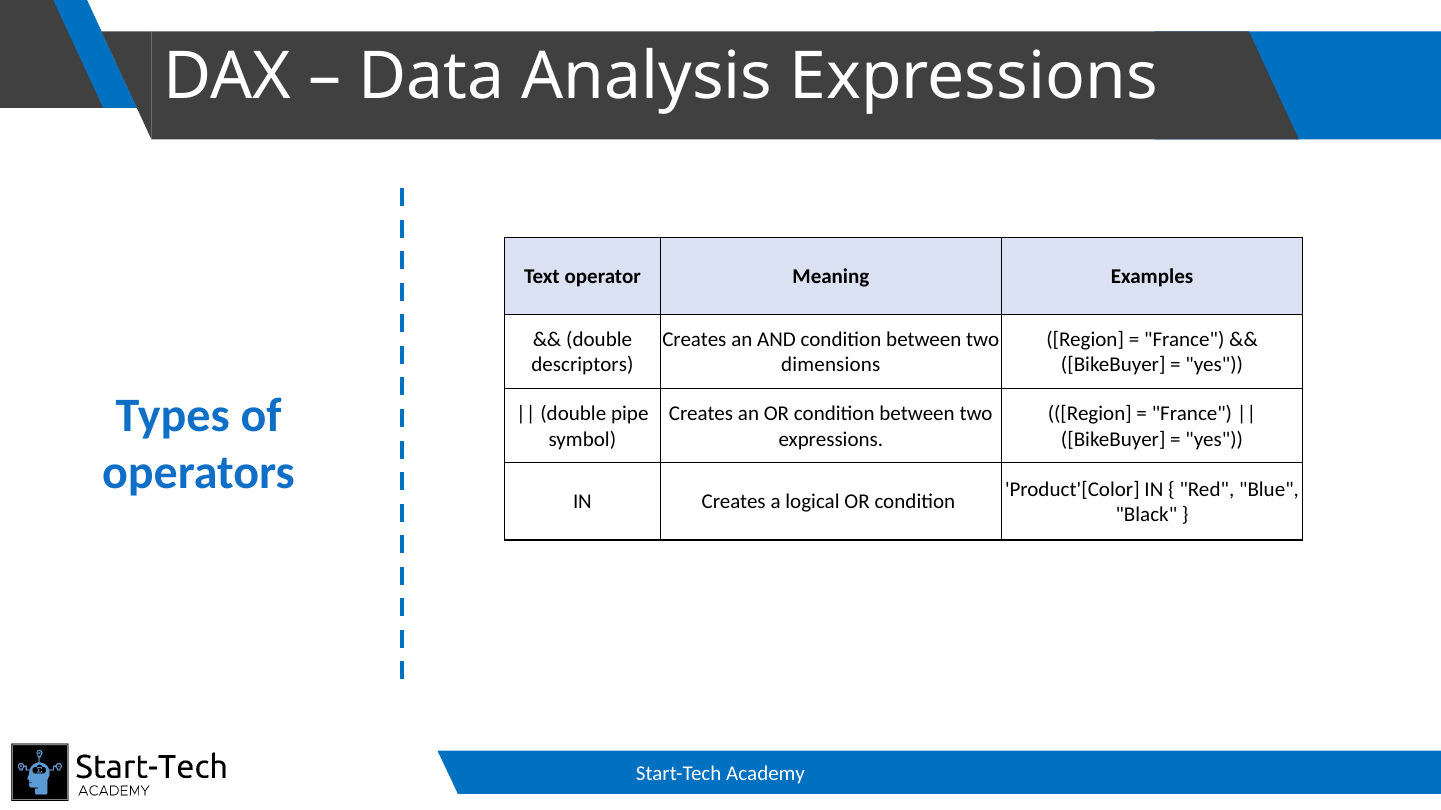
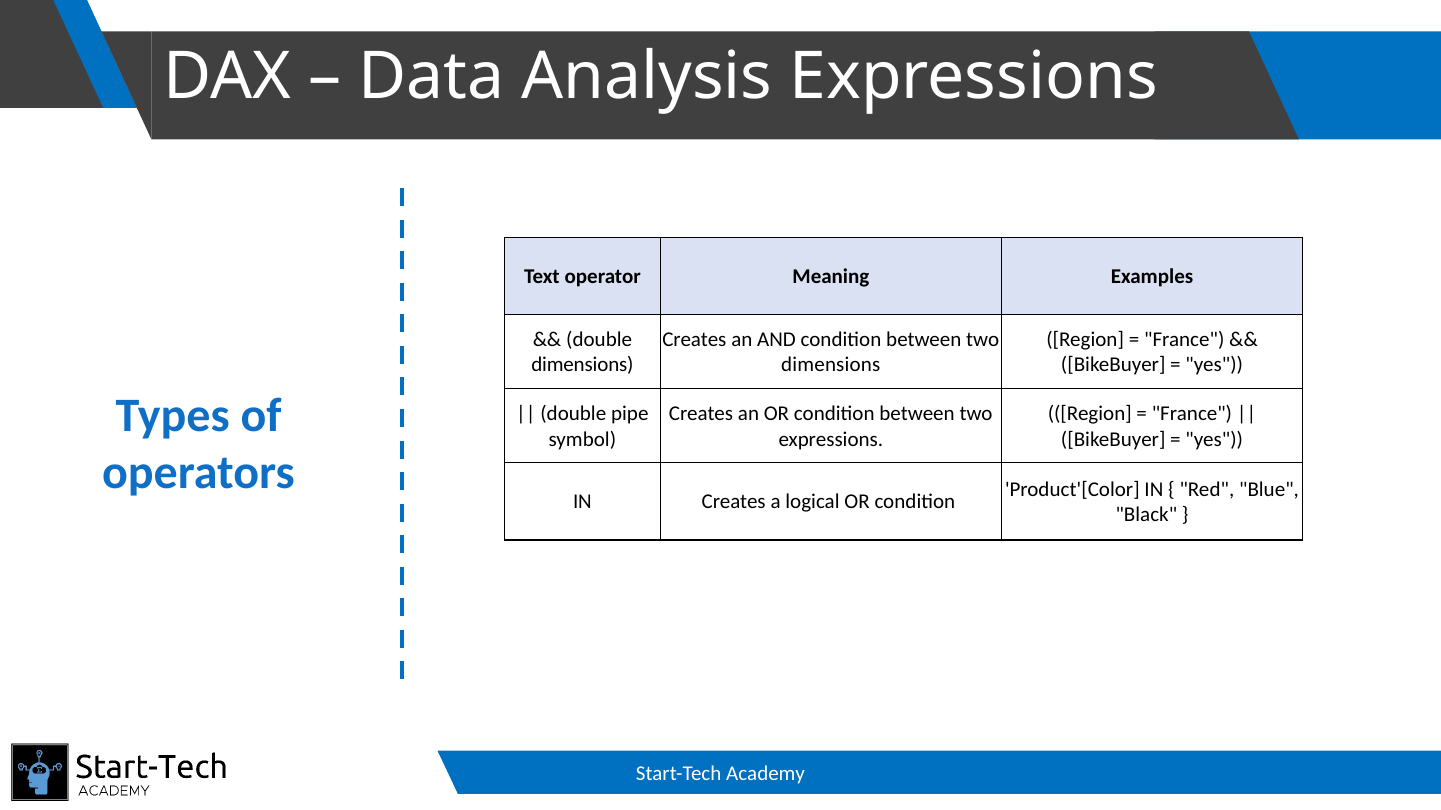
descriptors at (582, 365): descriptors -> dimensions
